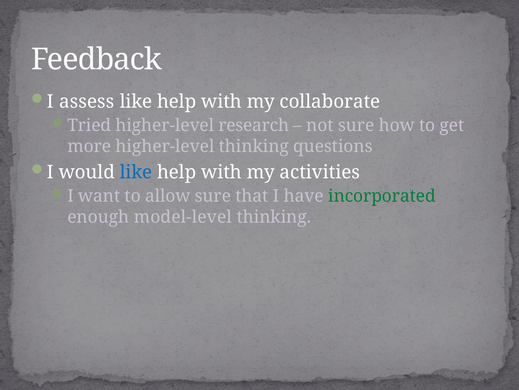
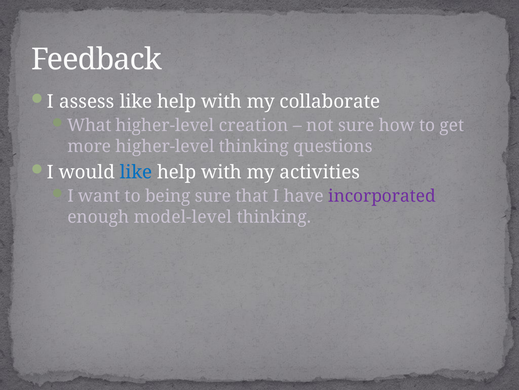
Tried: Tried -> What
research: research -> creation
allow: allow -> being
incorporated colour: green -> purple
